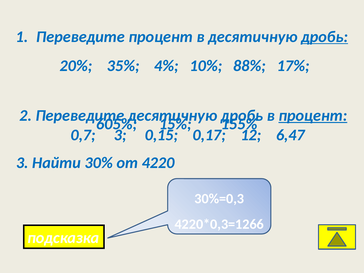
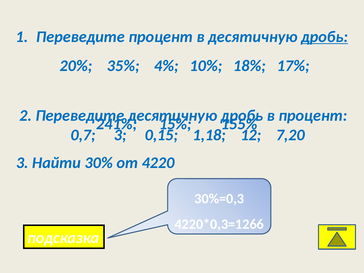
88%: 88% -> 18%
процент at (313, 116) underline: present -> none
605%: 605% -> 241%
0,17: 0,17 -> 1,18
6,47: 6,47 -> 7,20
